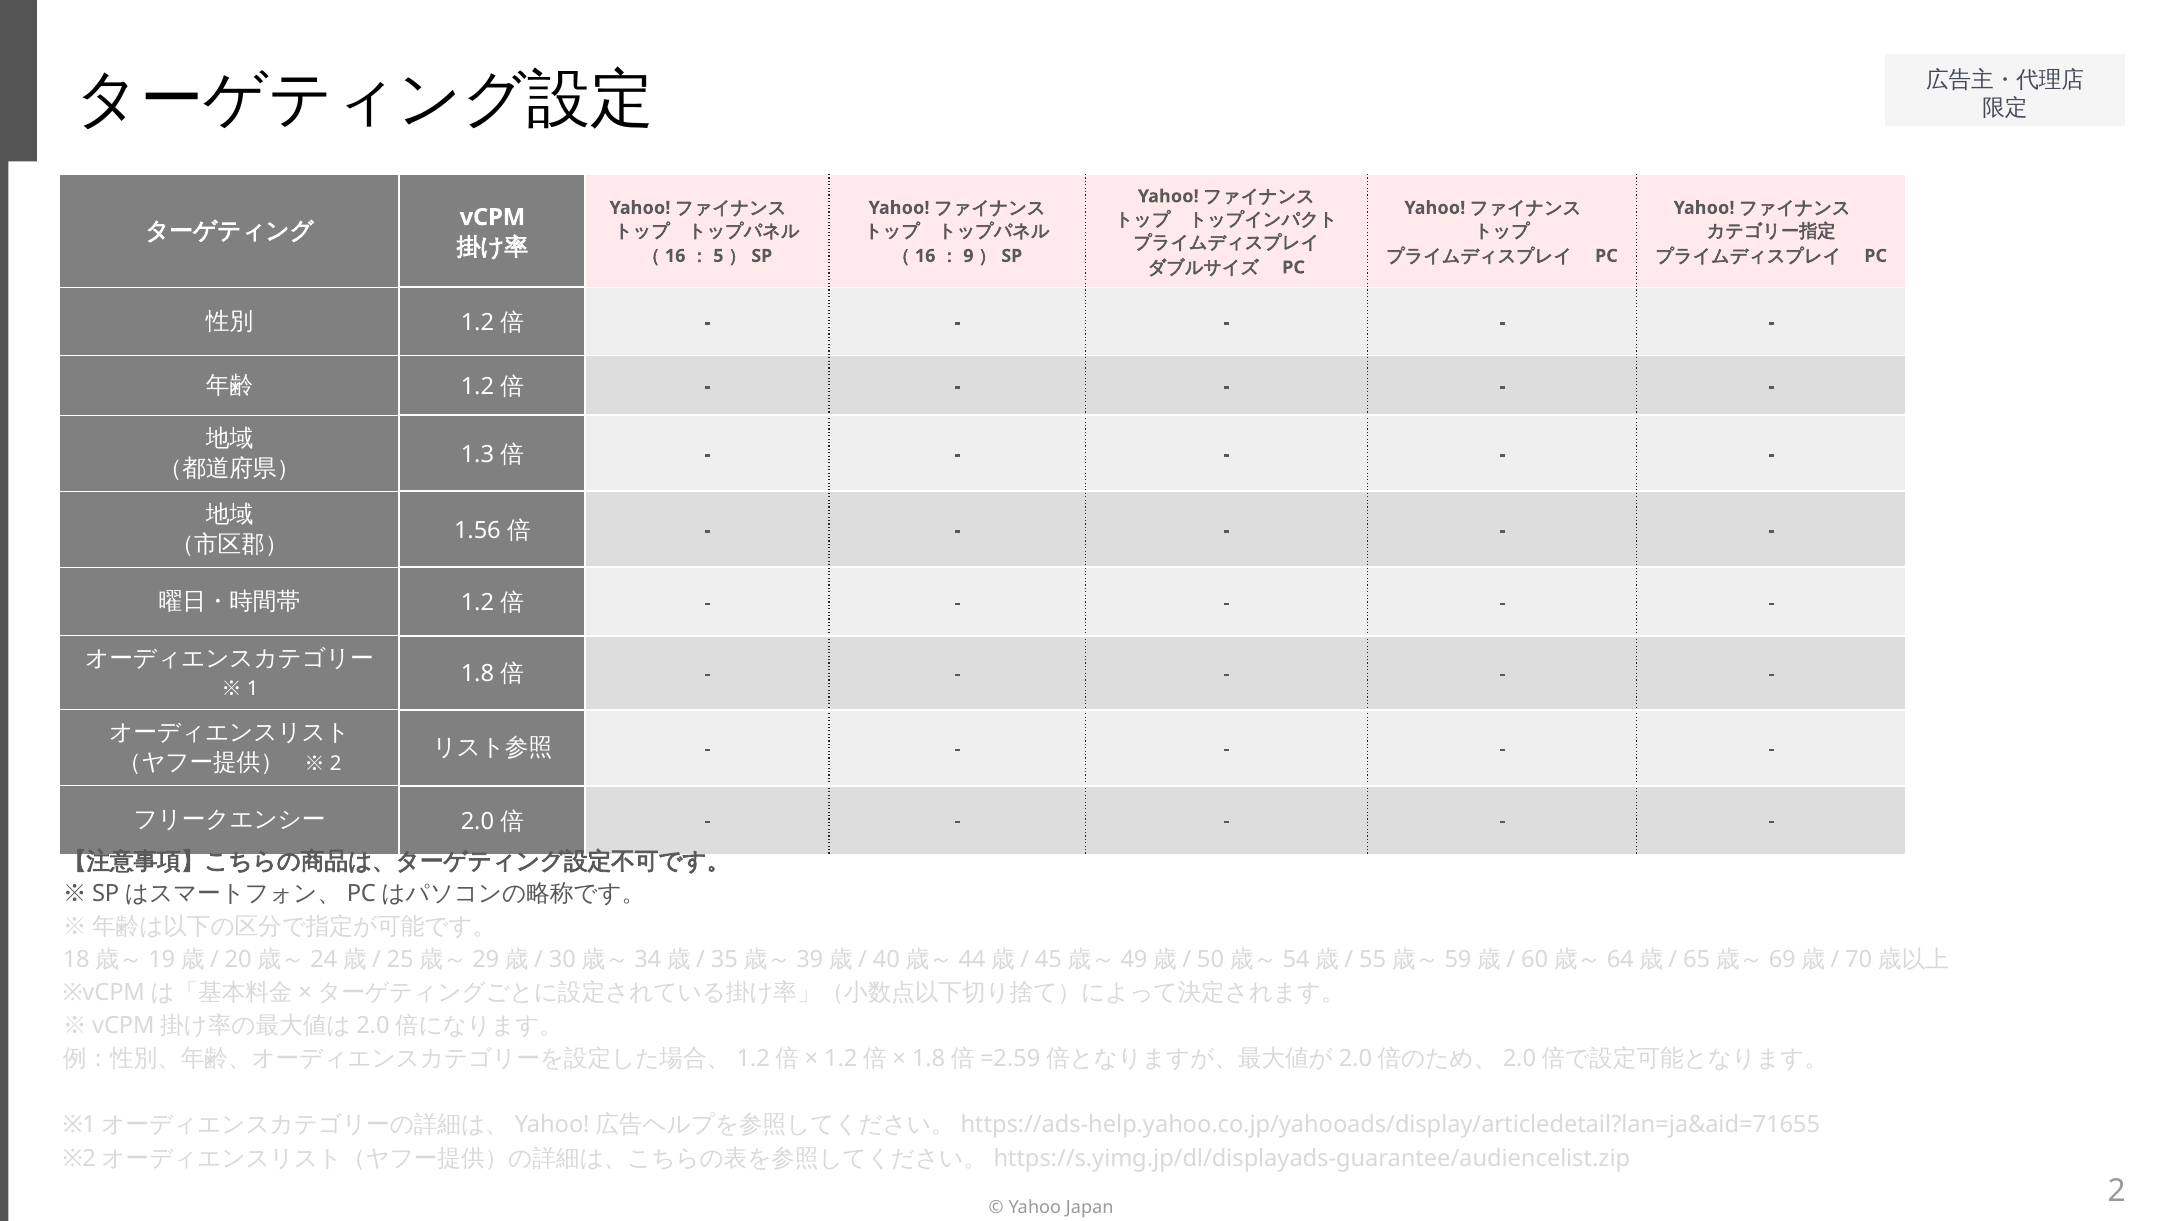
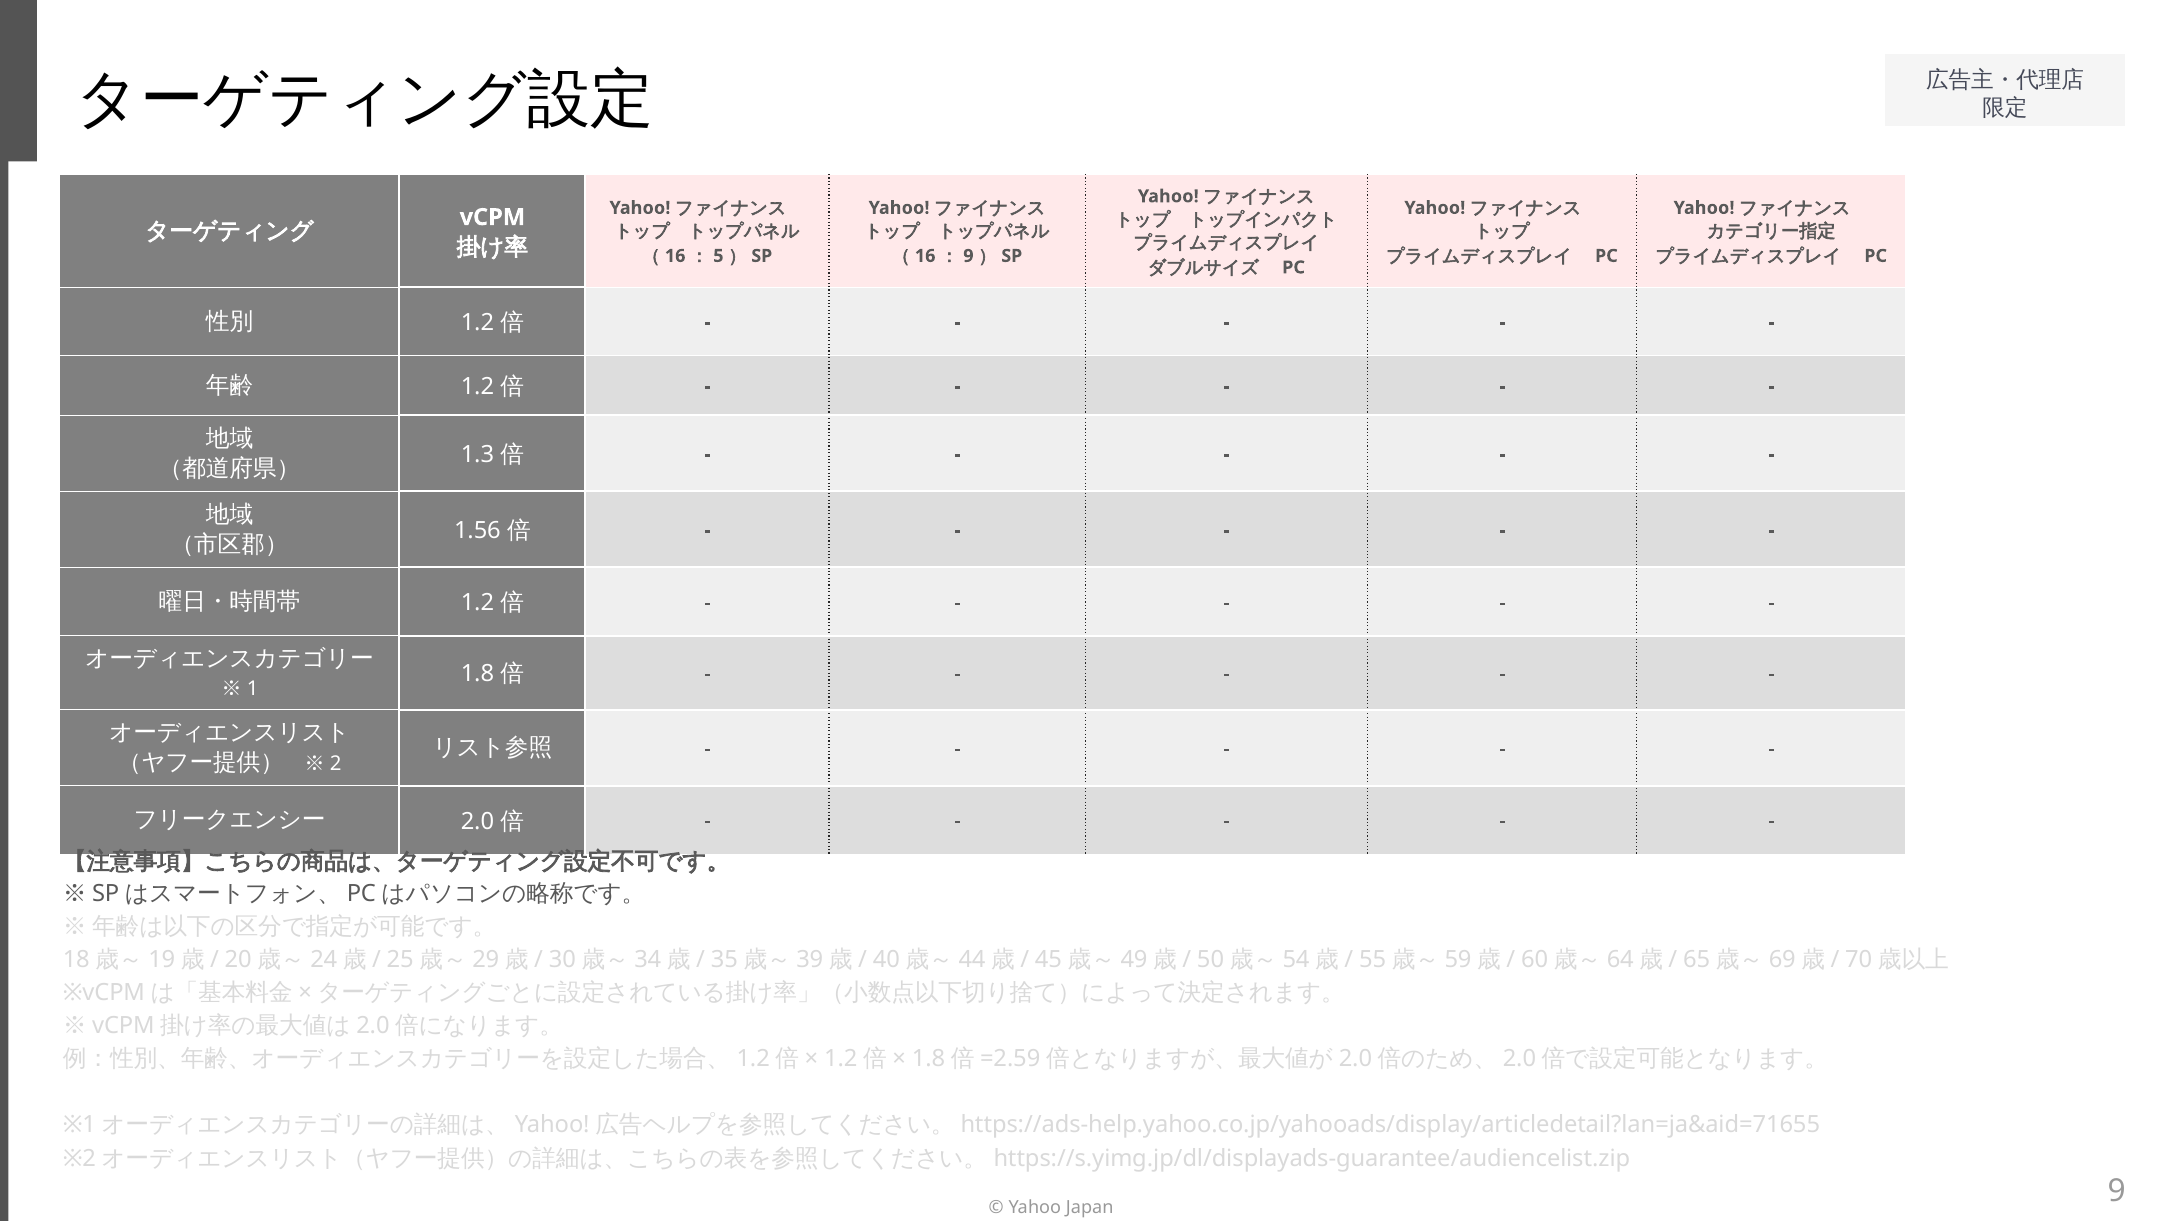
2 at (2117, 1191): 2 -> 9
